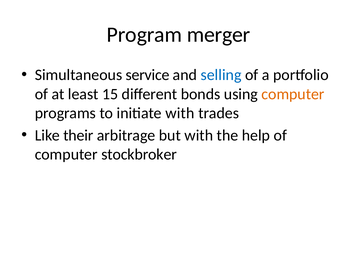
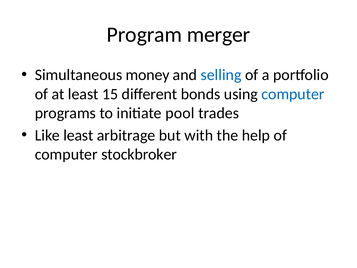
service: service -> money
computer at (293, 94) colour: orange -> blue
initiate with: with -> pool
Like their: their -> least
